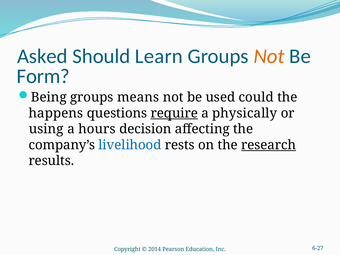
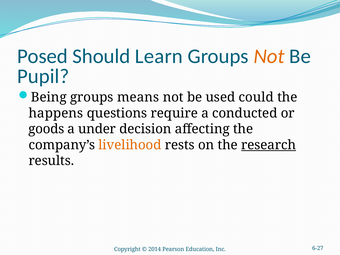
Asked: Asked -> Posed
Form: Form -> Pupil
require underline: present -> none
physically: physically -> conducted
using: using -> goods
hours: hours -> under
livelihood colour: blue -> orange
